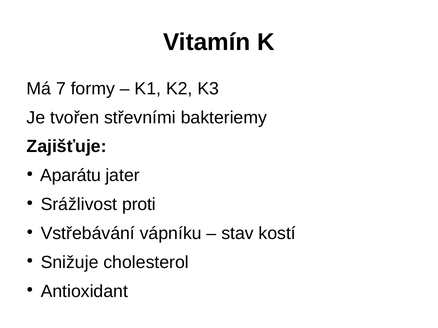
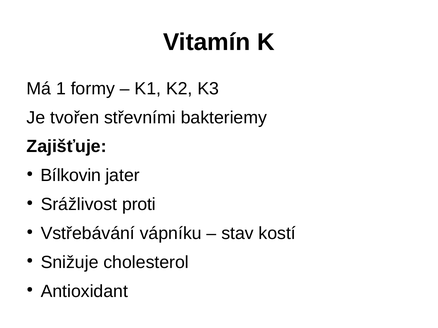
7: 7 -> 1
Aparátu: Aparátu -> Bílkovin
